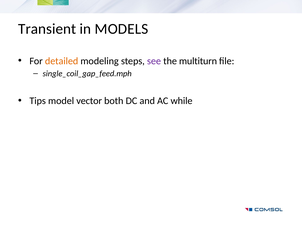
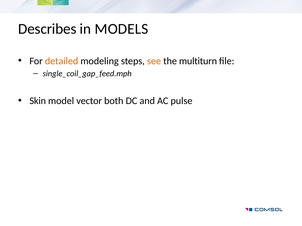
Transient: Transient -> Describes
see colour: purple -> orange
Tips: Tips -> Skin
while: while -> pulse
